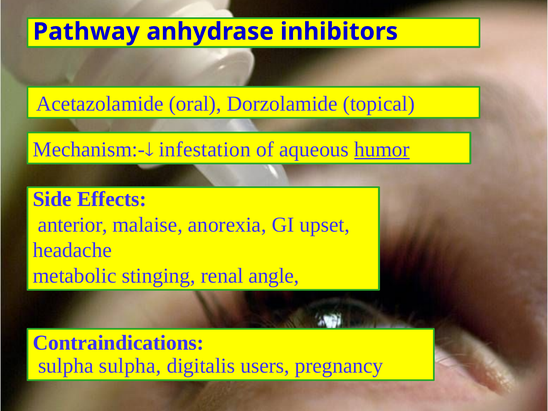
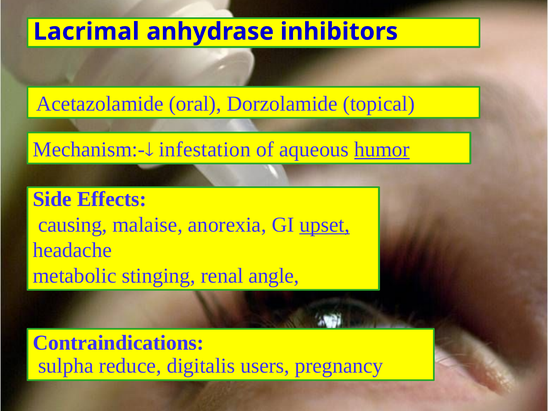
Pathway: Pathway -> Lacrimal
anterior: anterior -> causing
upset underline: none -> present
sulpha sulpha: sulpha -> reduce
